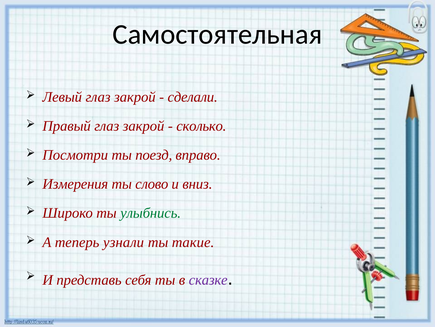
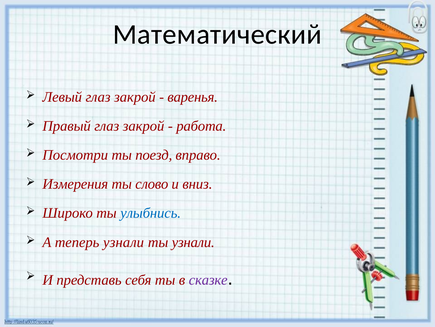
Самостоятельная: Самостоятельная -> Математический
сделали: сделали -> варенья
сколько: сколько -> работа
улыбнись colour: green -> blue
ты такие: такие -> узнали
